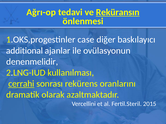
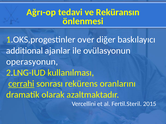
Reküransın underline: present -> none
case: case -> over
denenmelidir: denenmelidir -> operasyonun
